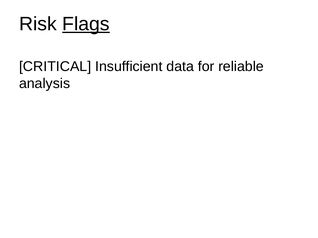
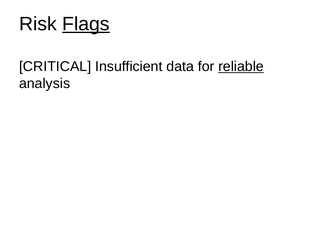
reliable underline: none -> present
